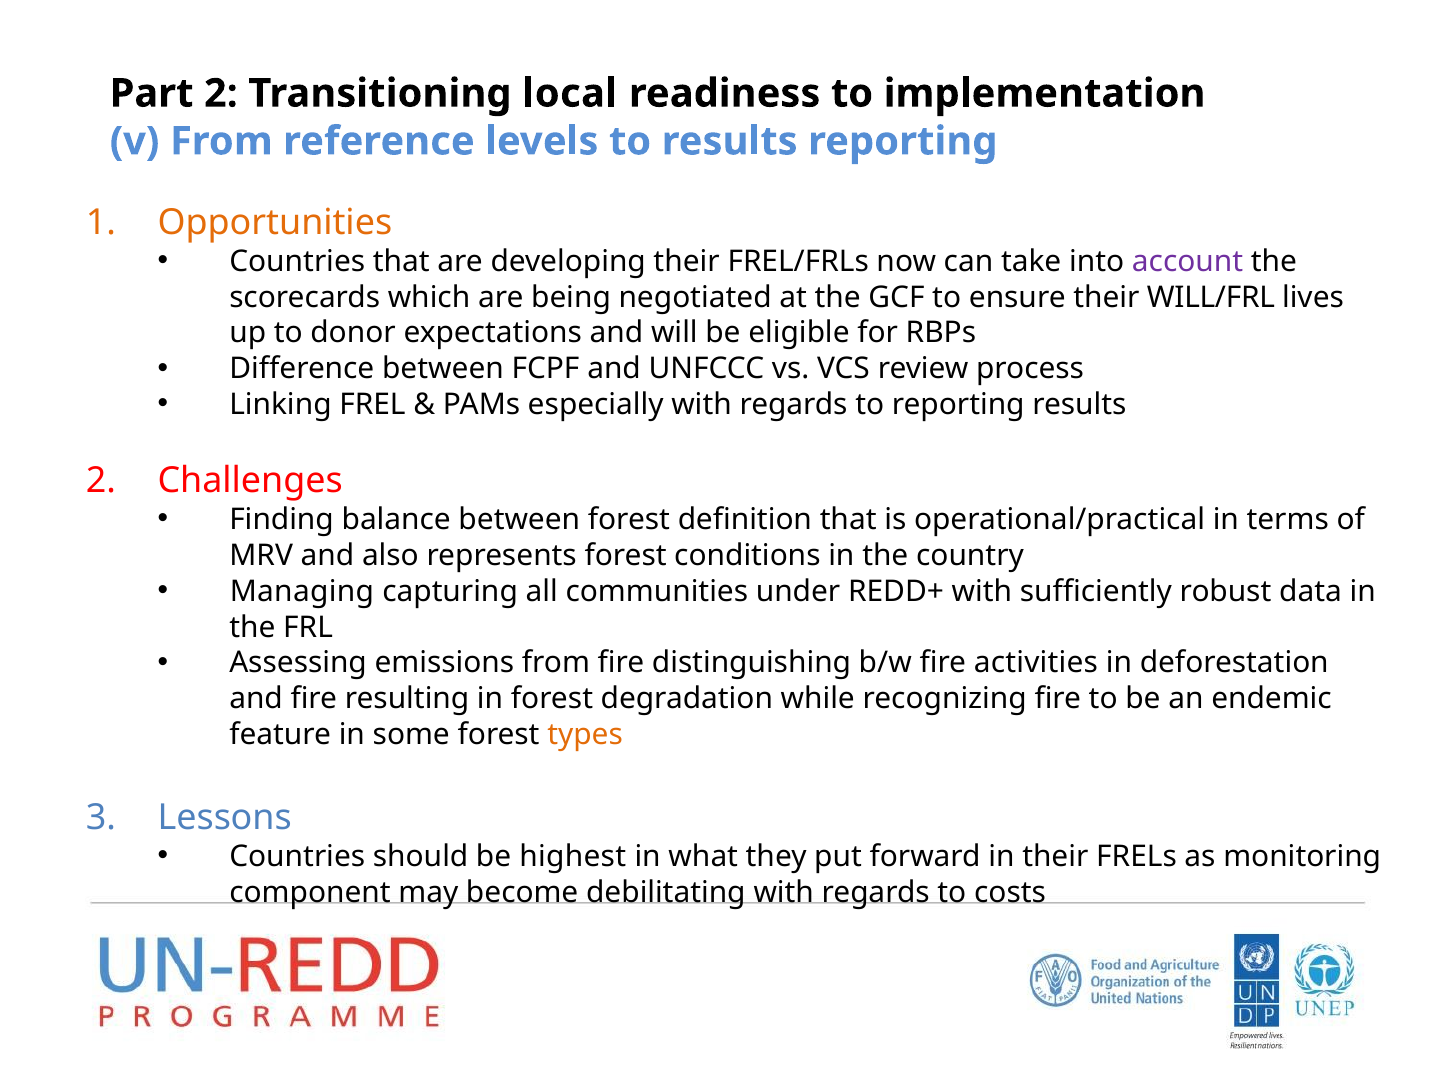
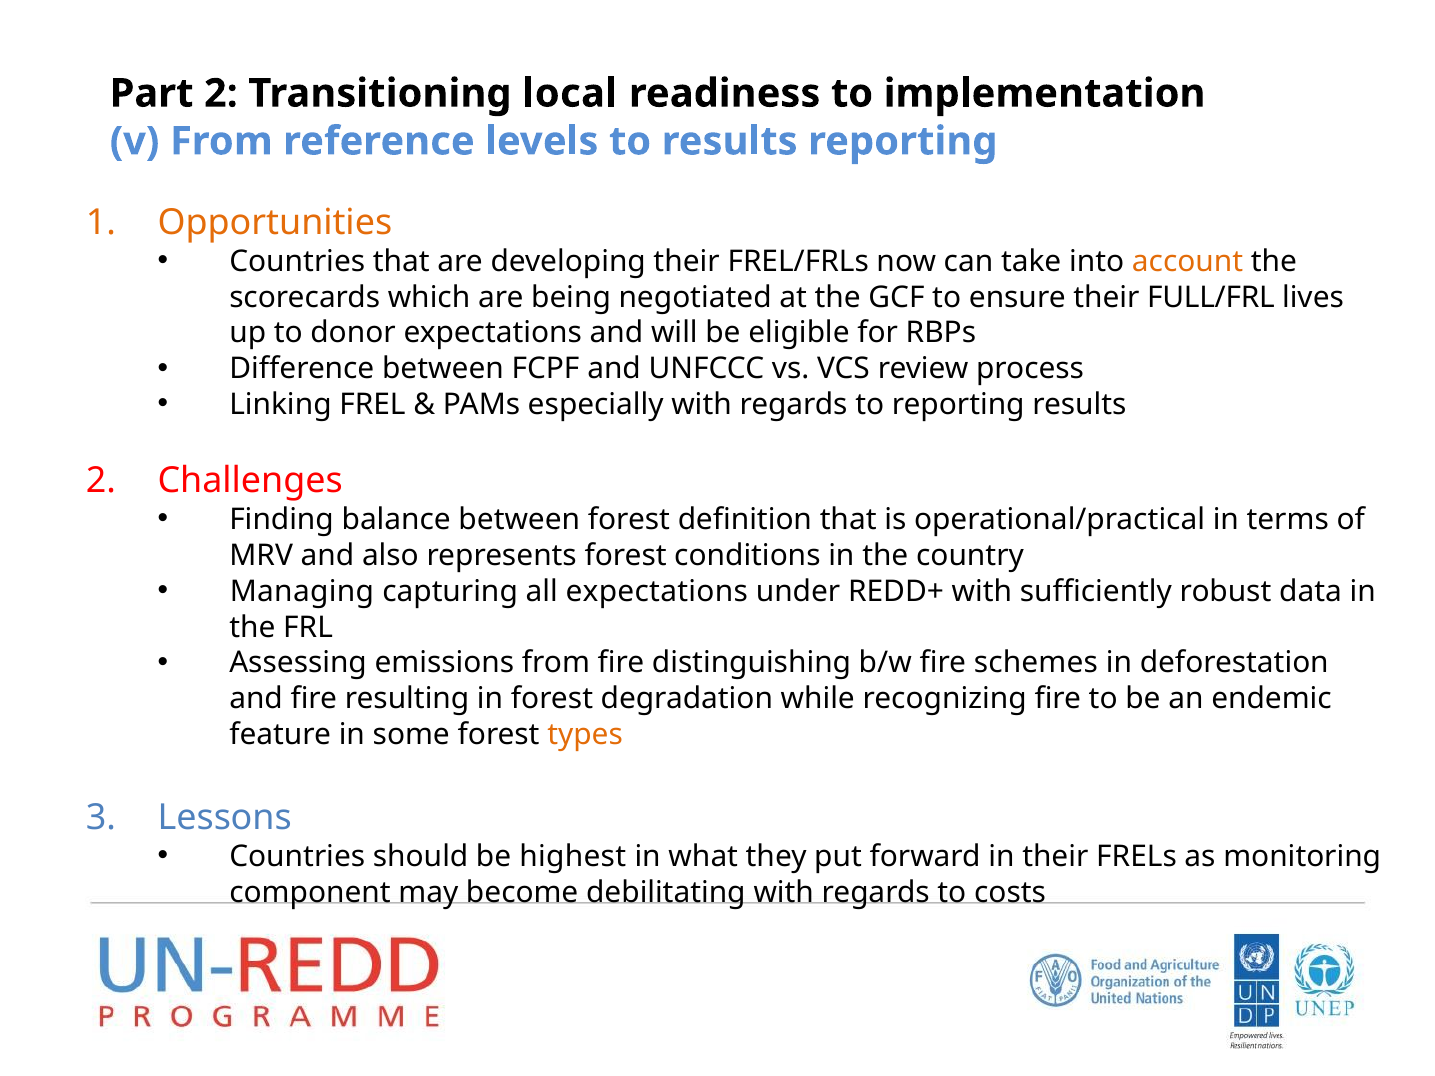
account colour: purple -> orange
WILL/FRL: WILL/FRL -> FULL/FRL
all communities: communities -> expectations
activities: activities -> schemes
